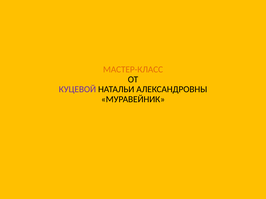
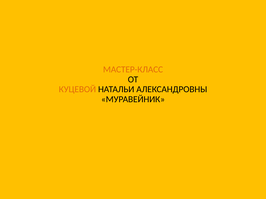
КУЦЕВОЙ colour: purple -> orange
